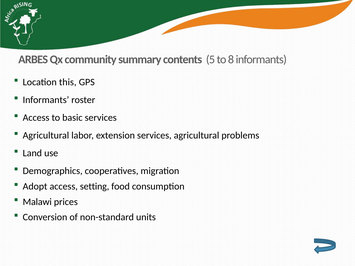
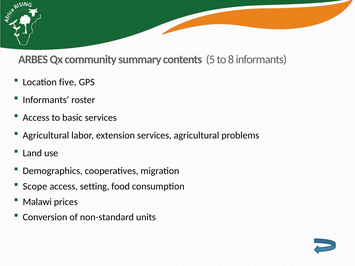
this: this -> five
Adopt: Adopt -> Scope
